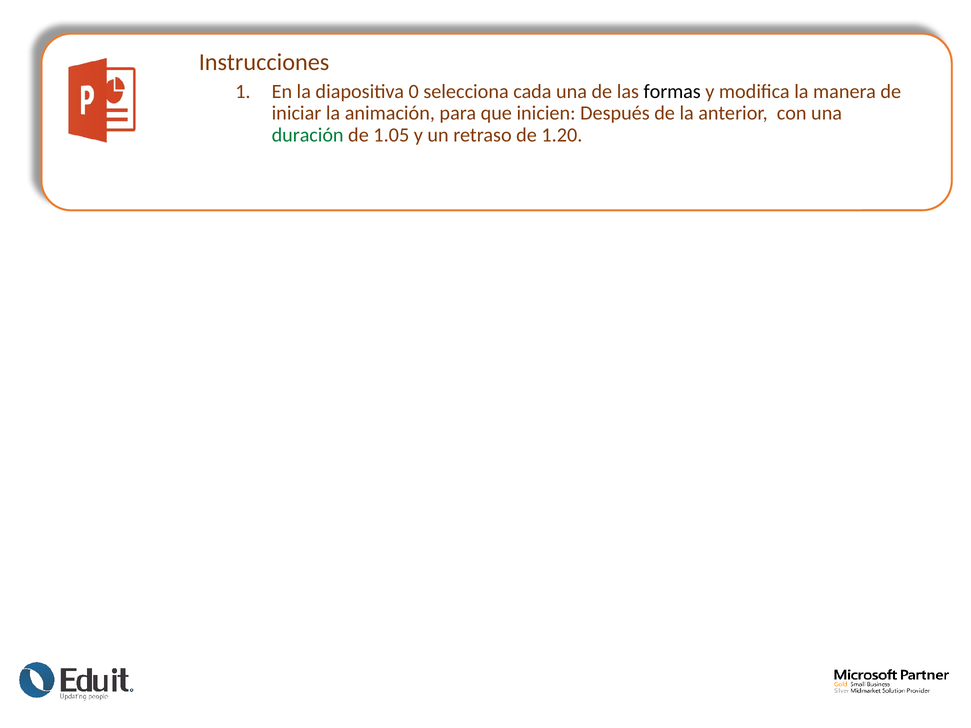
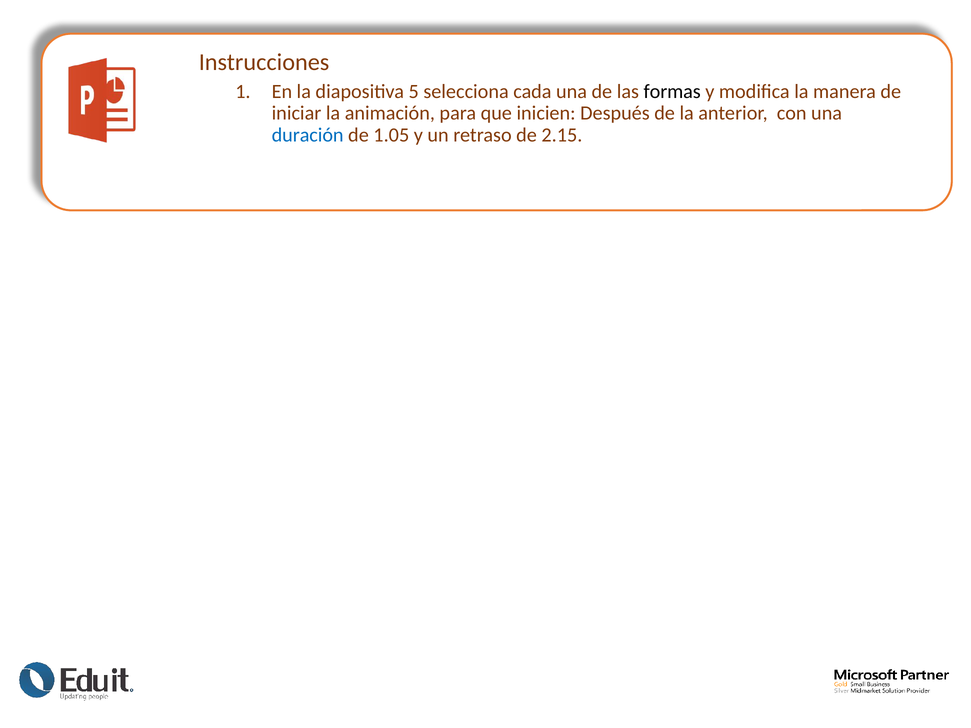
0: 0 -> 5
duración colour: green -> blue
1.20: 1.20 -> 2.15
